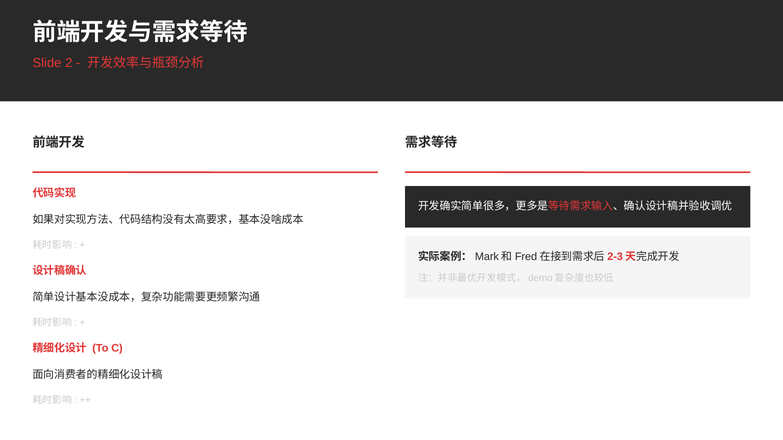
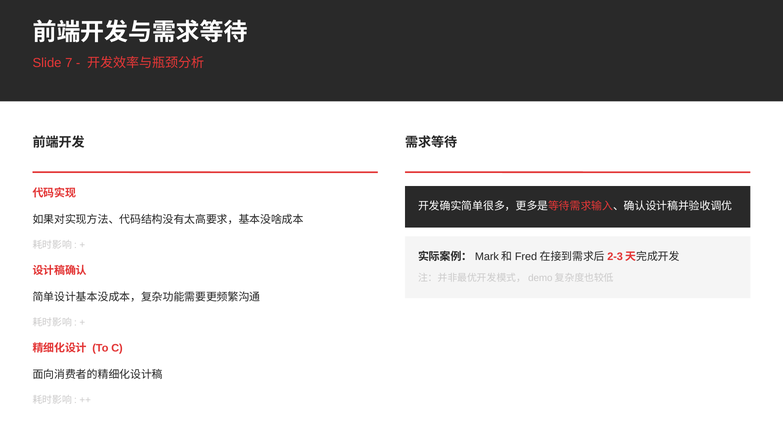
2: 2 -> 7
